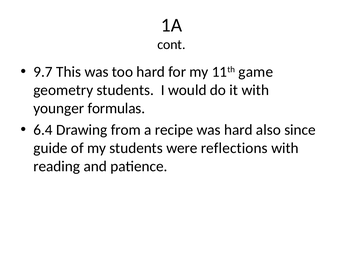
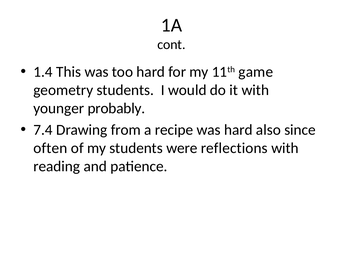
9.7: 9.7 -> 1.4
formulas: formulas -> probably
6.4: 6.4 -> 7.4
guide: guide -> often
